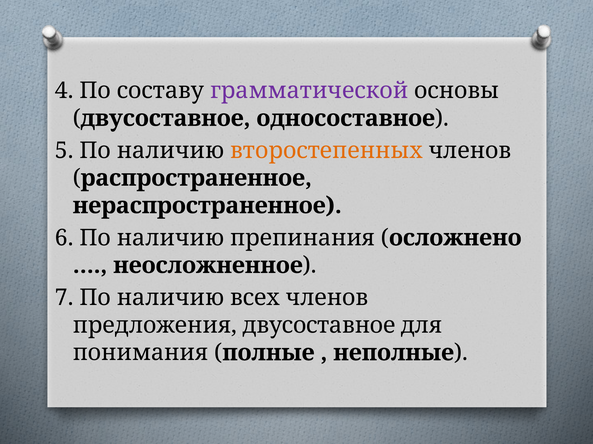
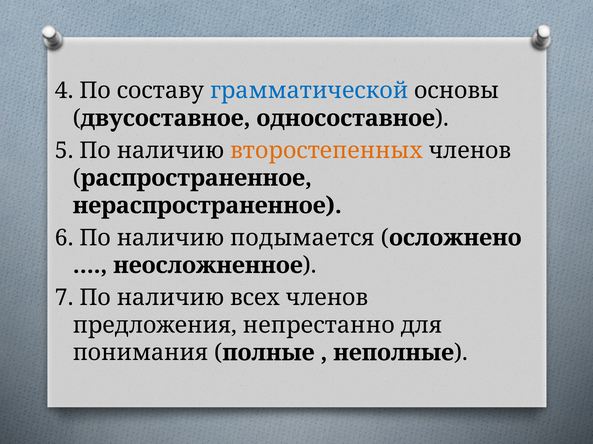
грамматической colour: purple -> blue
препинания: препинания -> подымается
предложения двусоставное: двусоставное -> непрестанно
